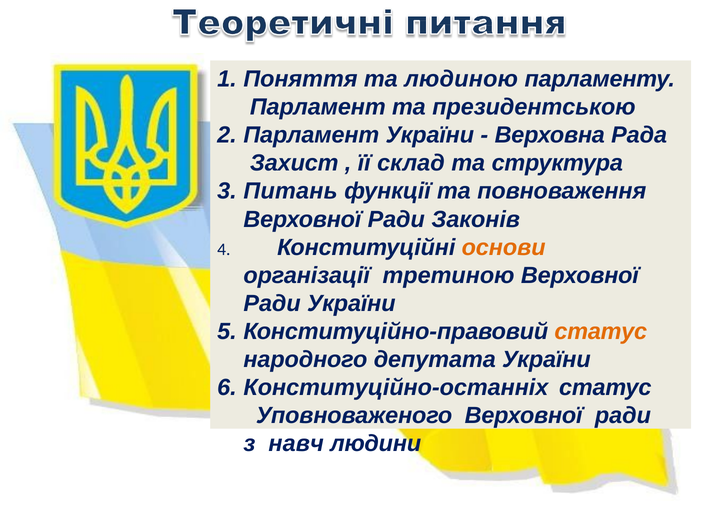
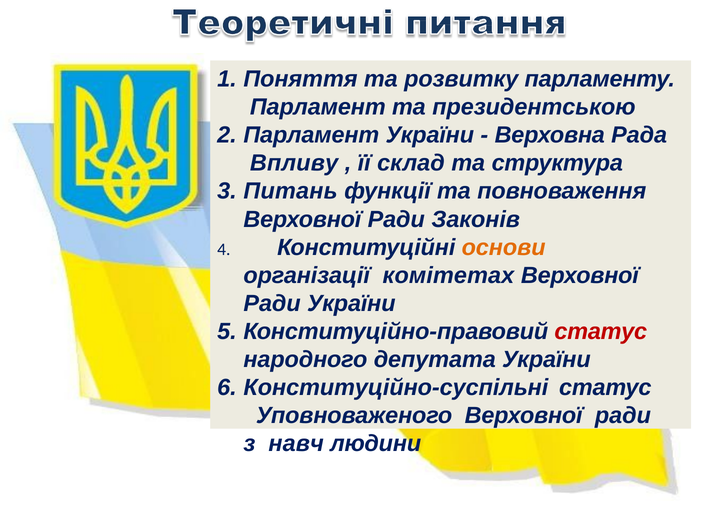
людиною: людиною -> розвитку
Захист: Захист -> Впливу
третиною: третиною -> комітетах
статус at (601, 332) colour: orange -> red
Конституційно-останніх: Конституційно-останніх -> Конституційно-суспільні
